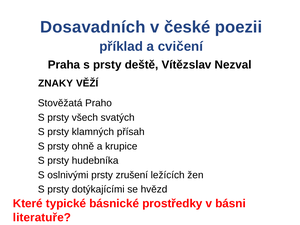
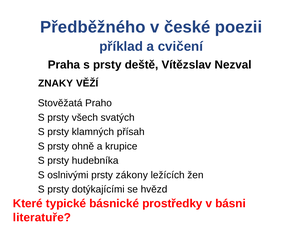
Dosavadních: Dosavadních -> Předběžného
zrušení: zrušení -> zákony
